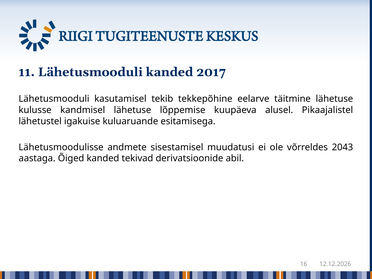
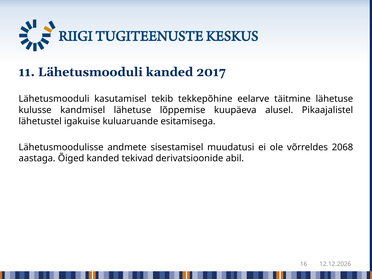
2043: 2043 -> 2068
